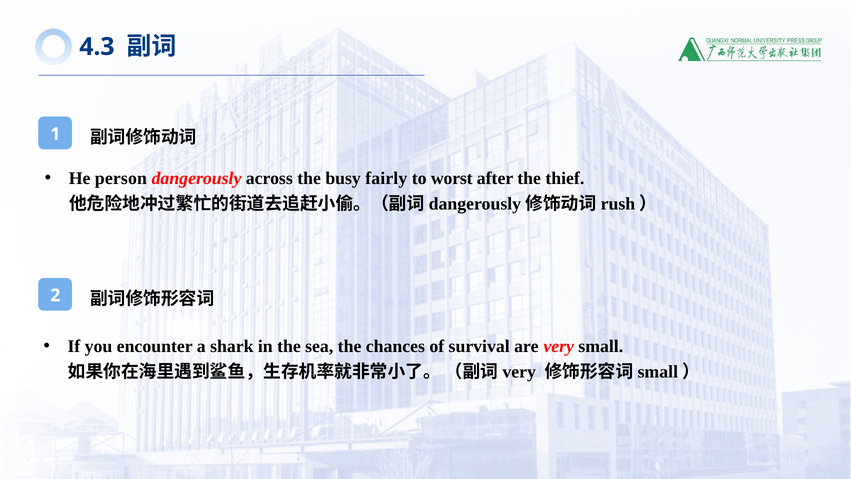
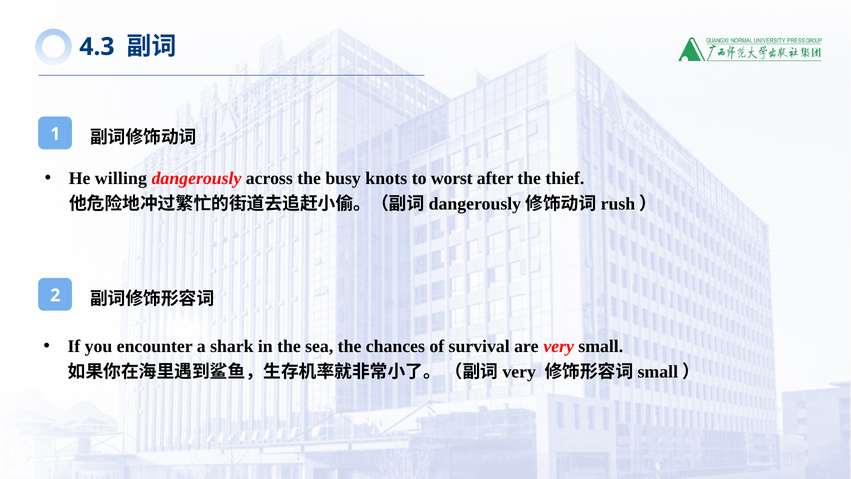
person: person -> willing
fairly: fairly -> knots
